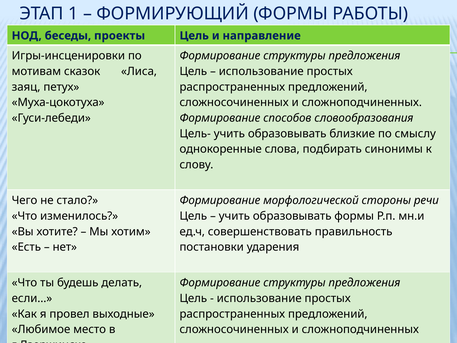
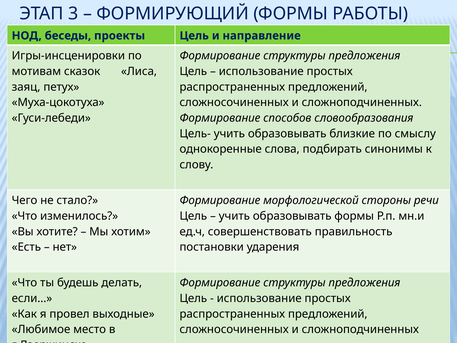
1: 1 -> 3
